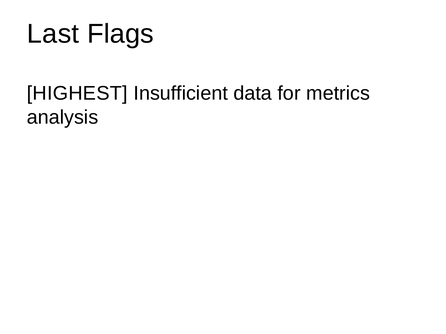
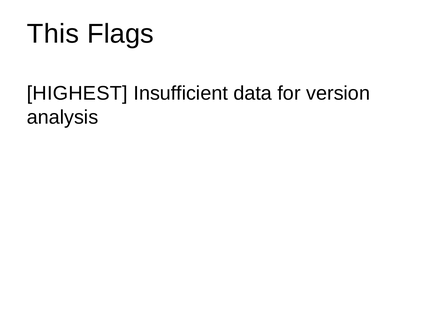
Last: Last -> This
metrics: metrics -> version
